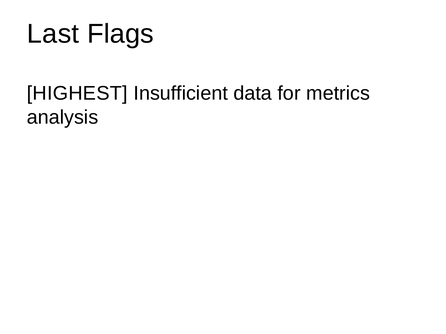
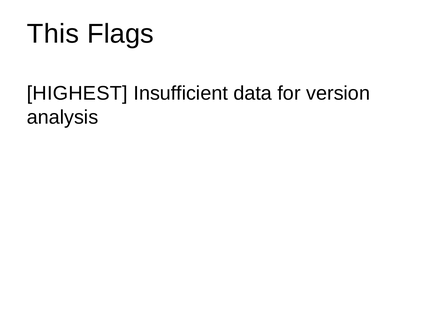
Last: Last -> This
metrics: metrics -> version
